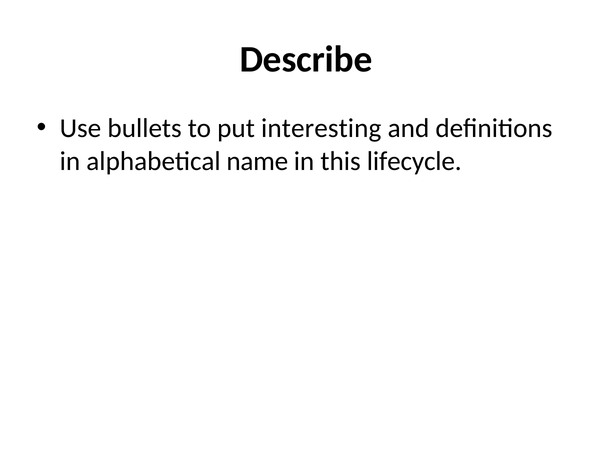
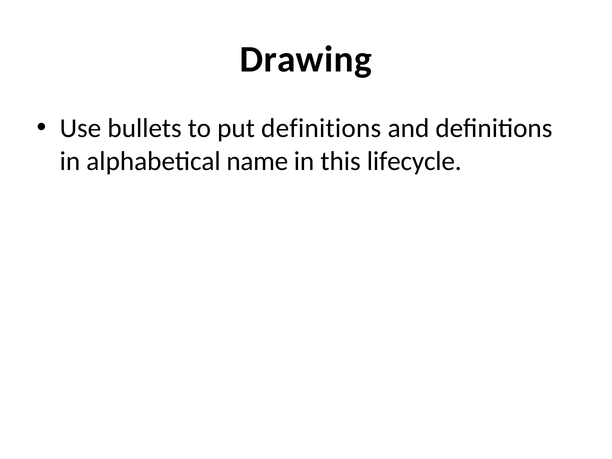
Describe: Describe -> Drawing
put interesting: interesting -> definitions
